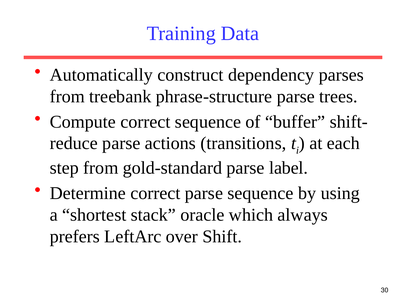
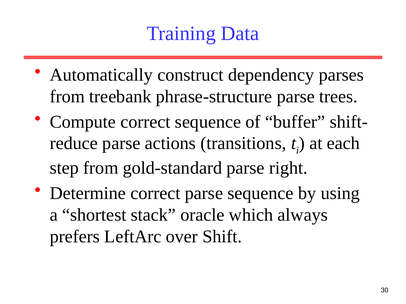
label: label -> right
